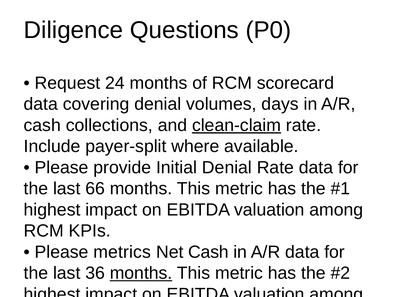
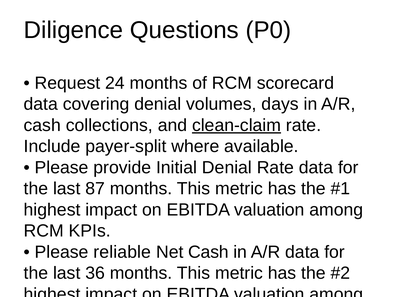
66: 66 -> 87
metrics: metrics -> reliable
months at (141, 273) underline: present -> none
